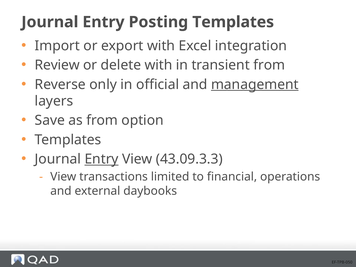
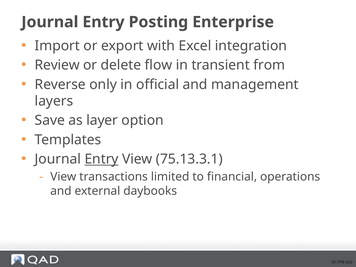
Posting Templates: Templates -> Enterprise
delete with: with -> flow
management underline: present -> none
as from: from -> layer
43.09.3.3: 43.09.3.3 -> 75.13.3.1
